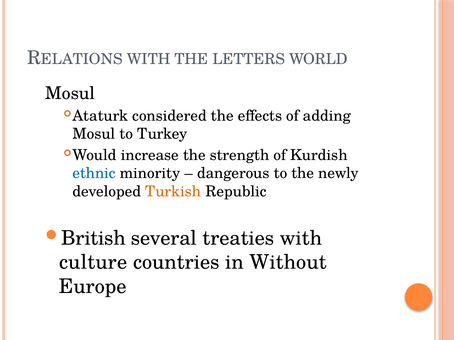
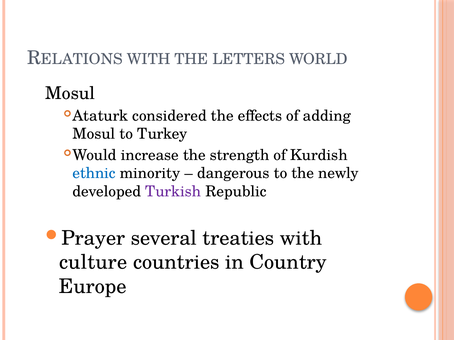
Turkish colour: orange -> purple
British: British -> Prayer
Without: Without -> Country
